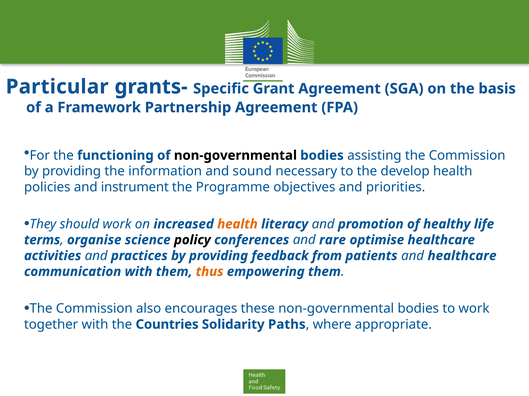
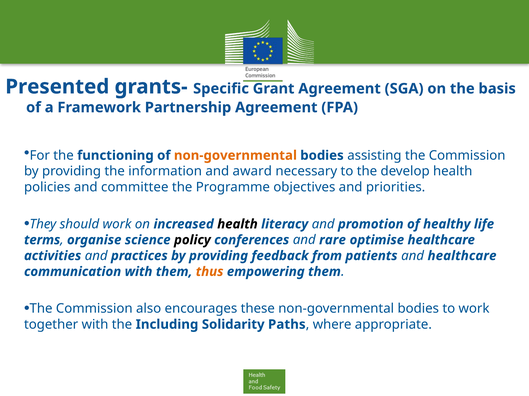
Particular: Particular -> Presented
non-governmental at (235, 156) colour: black -> orange
sound: sound -> award
instrument: instrument -> committee
health at (237, 225) colour: orange -> black
Countries: Countries -> Including
